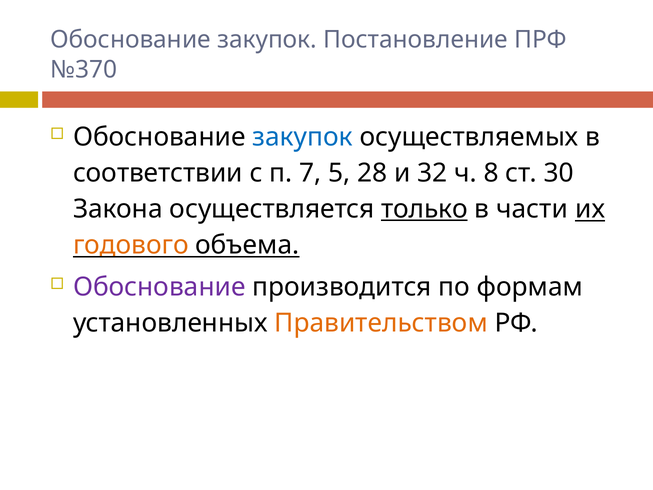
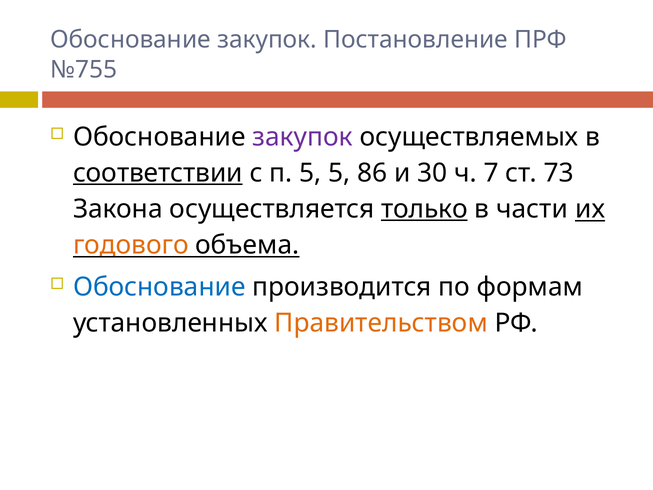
№370: №370 -> №755
закупок at (303, 137) colour: blue -> purple
соответствии underline: none -> present
п 7: 7 -> 5
28: 28 -> 86
32: 32 -> 30
8: 8 -> 7
30: 30 -> 73
Обоснование at (159, 287) colour: purple -> blue
